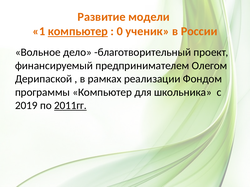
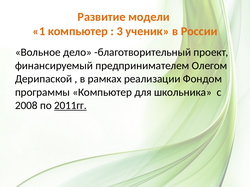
компьютер at (78, 31) underline: present -> none
0: 0 -> 3
2019: 2019 -> 2008
